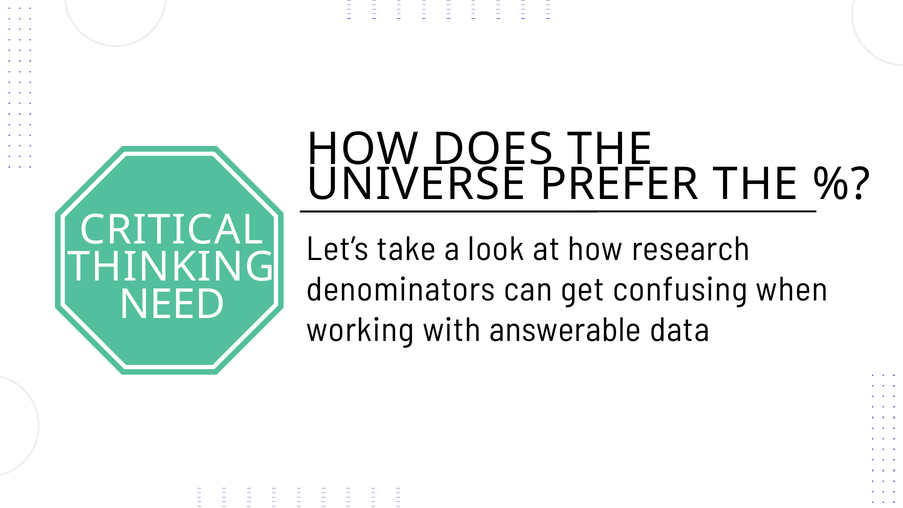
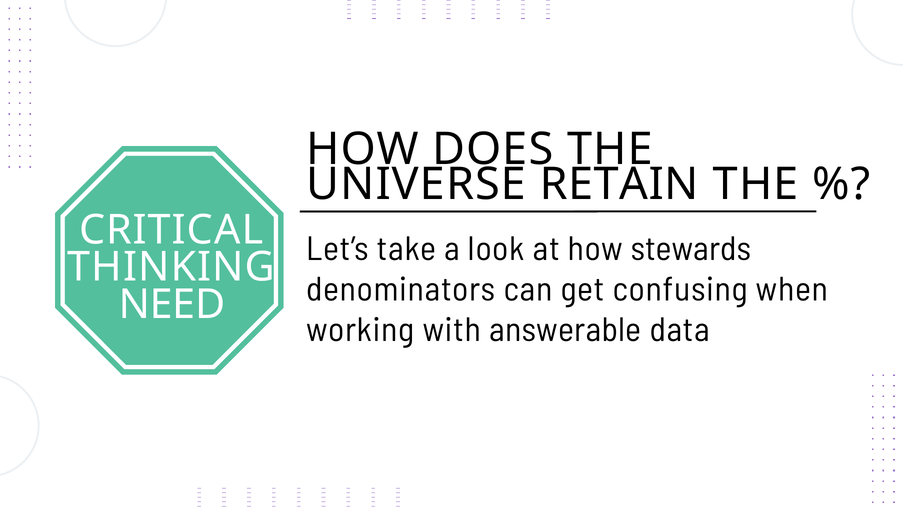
PREFER: PREFER -> RETAIN
research: research -> stewards
